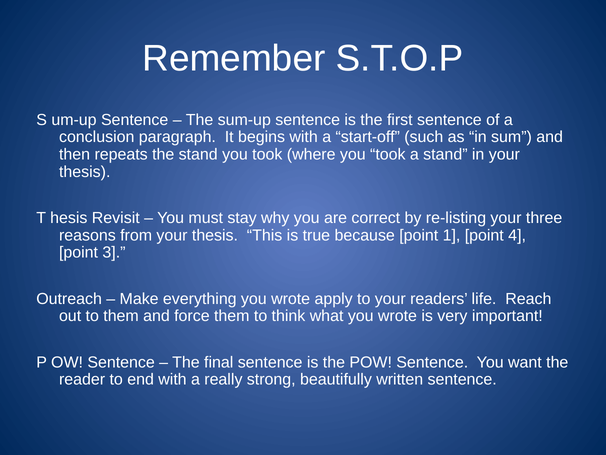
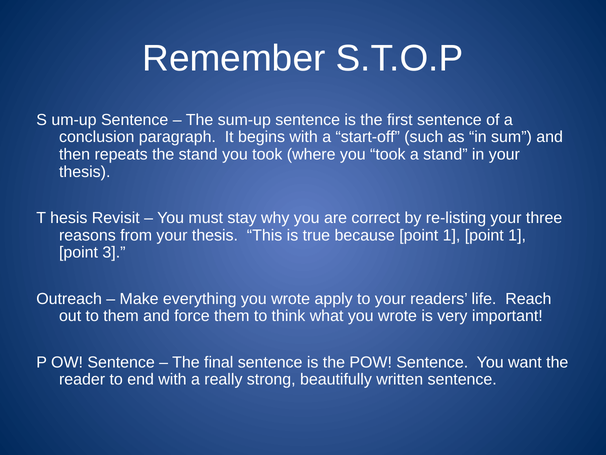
1 point 4: 4 -> 1
